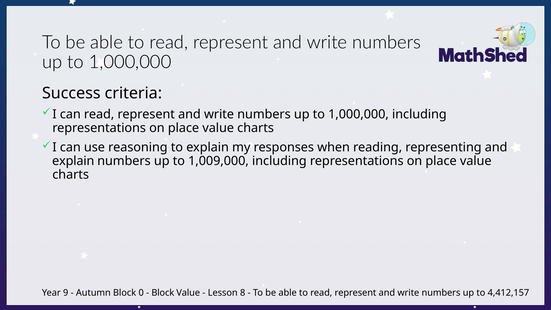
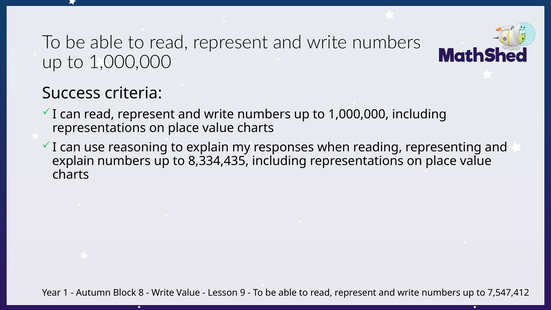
1,009,000: 1,009,000 -> 8,334,435
9: 9 -> 1
0: 0 -> 8
Block at (163, 293): Block -> Write
8: 8 -> 9
4,412,157: 4,412,157 -> 7,547,412
